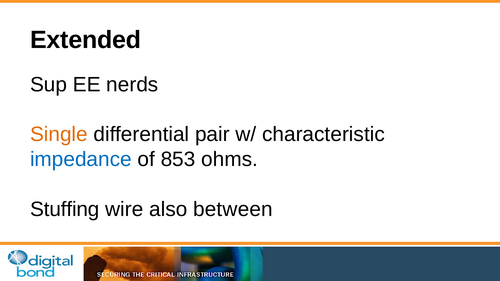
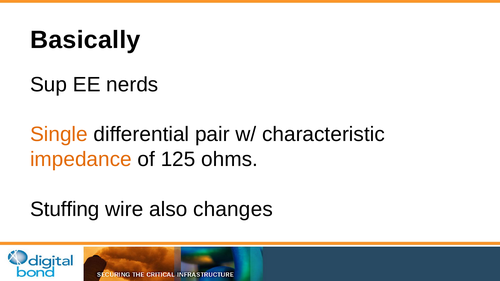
Extended: Extended -> Basically
impedance colour: blue -> orange
853: 853 -> 125
between: between -> changes
